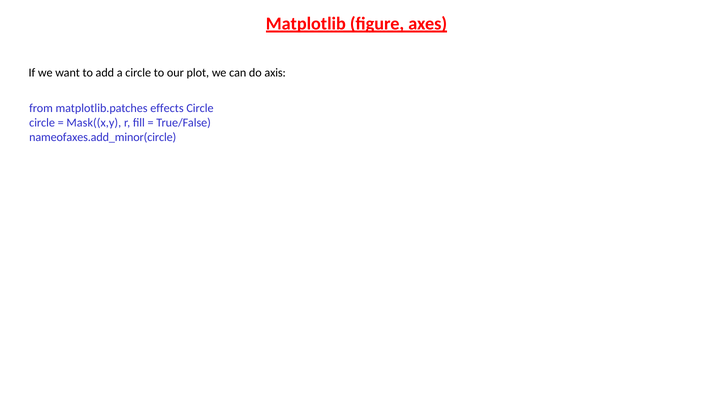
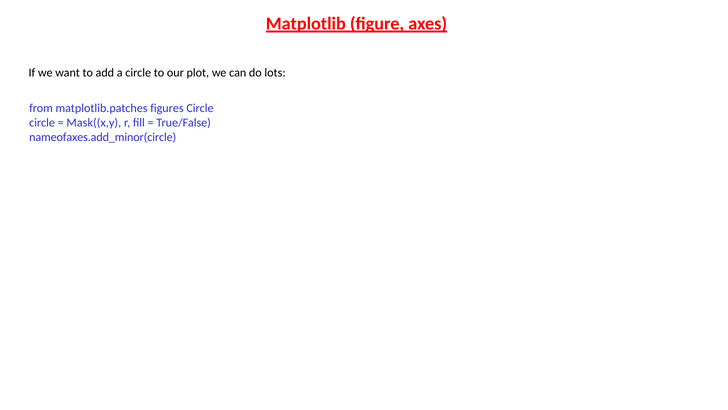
axis: axis -> lots
effects: effects -> figures
